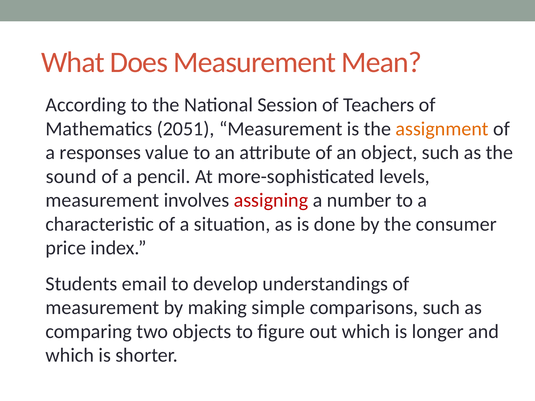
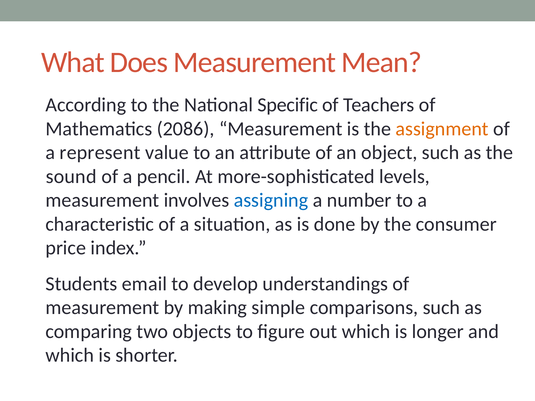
Session: Session -> Specific
2051: 2051 -> 2086
responses: responses -> represent
assigning colour: red -> blue
